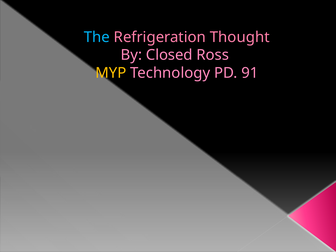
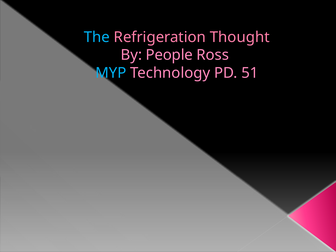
Closed: Closed -> People
MYP colour: yellow -> light blue
91: 91 -> 51
